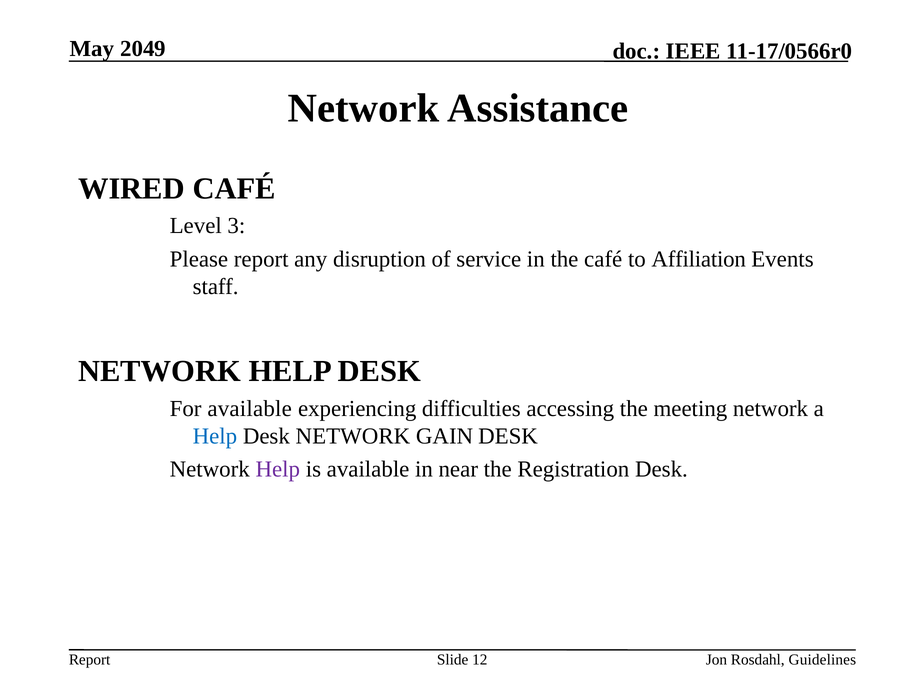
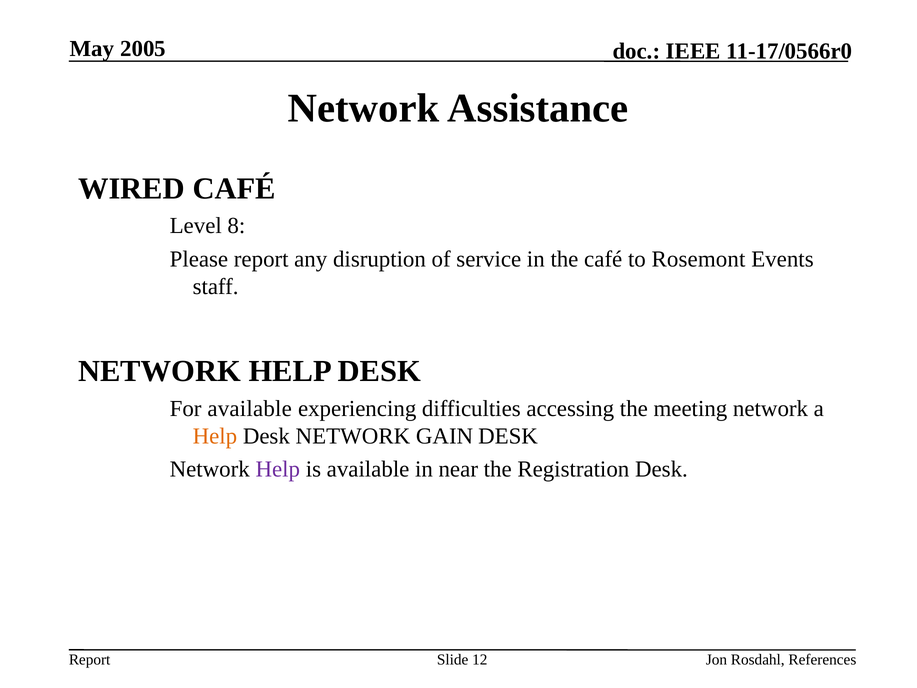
2049: 2049 -> 2005
3: 3 -> 8
Affiliation: Affiliation -> Rosemont
Help at (215, 436) colour: blue -> orange
Guidelines: Guidelines -> References
